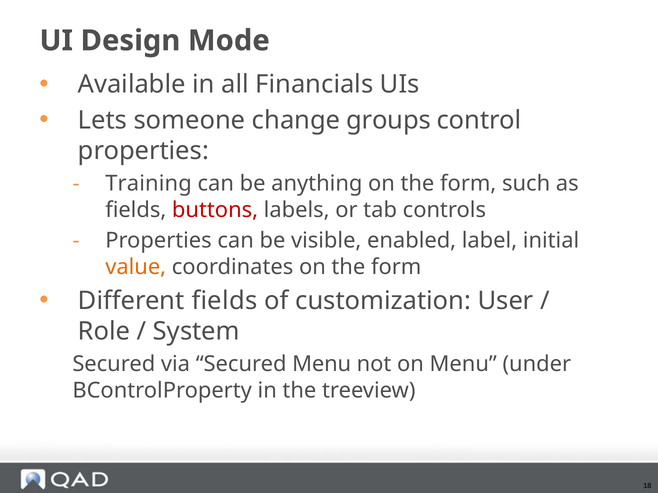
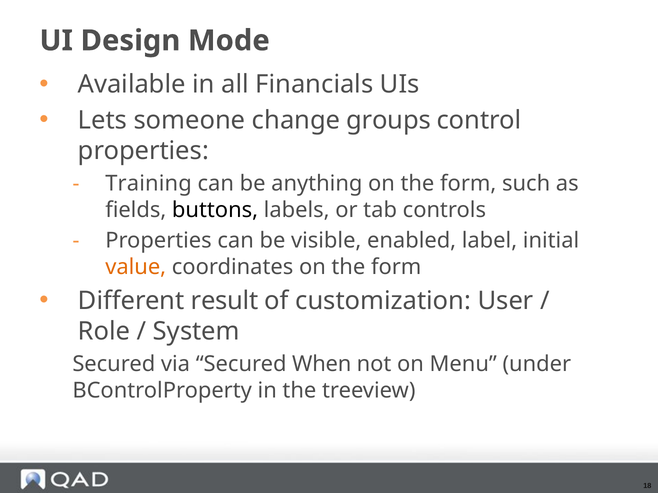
buttons colour: red -> black
Different fields: fields -> result
Secured Menu: Menu -> When
